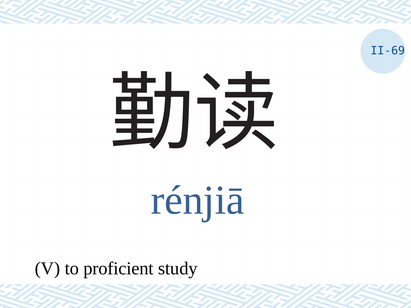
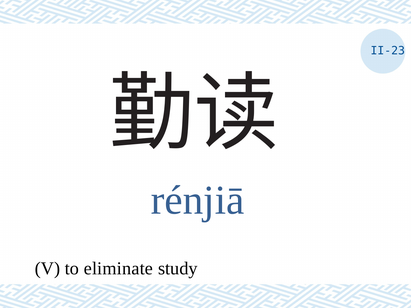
II-69: II-69 -> II-23
proficient: proficient -> eliminate
